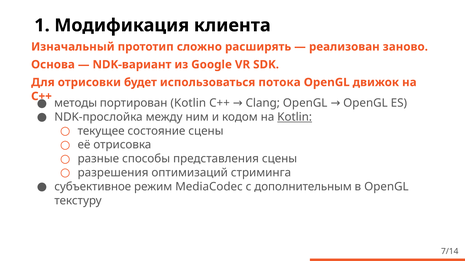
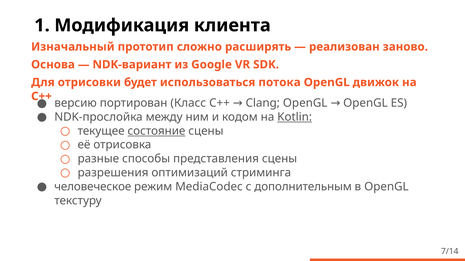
методы: методы -> версию
портирован Kotlin: Kotlin -> Класс
состояние underline: none -> present
субъективное: субъективное -> человеческое
